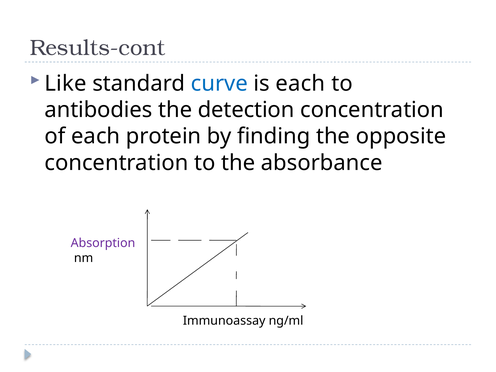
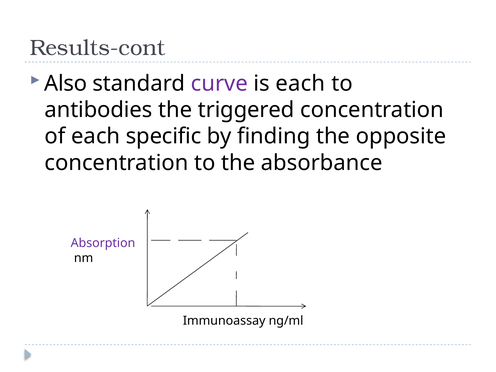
Like: Like -> Also
curve colour: blue -> purple
detection: detection -> triggered
protein: protein -> specific
